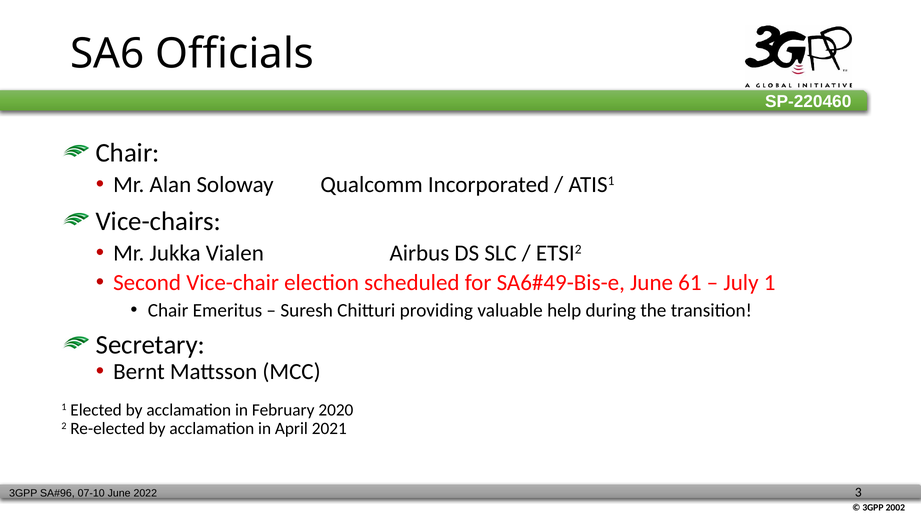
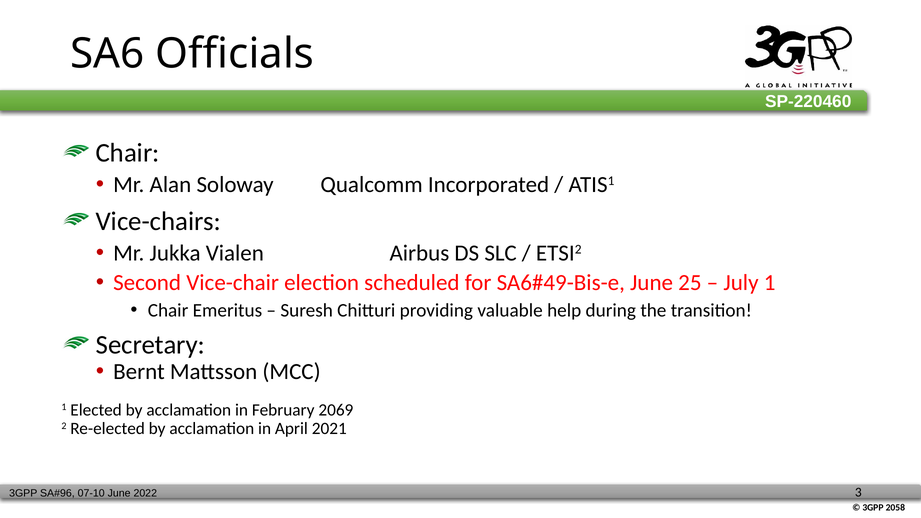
61: 61 -> 25
2020: 2020 -> 2069
2002: 2002 -> 2058
